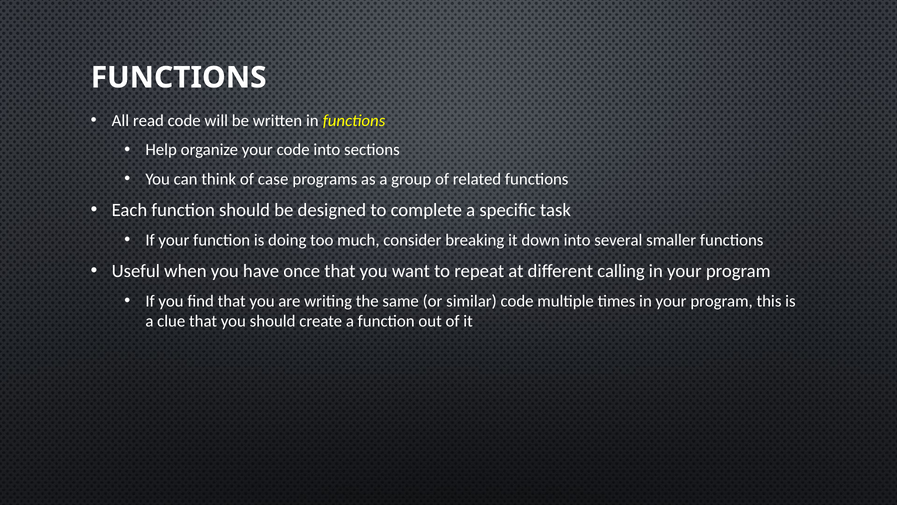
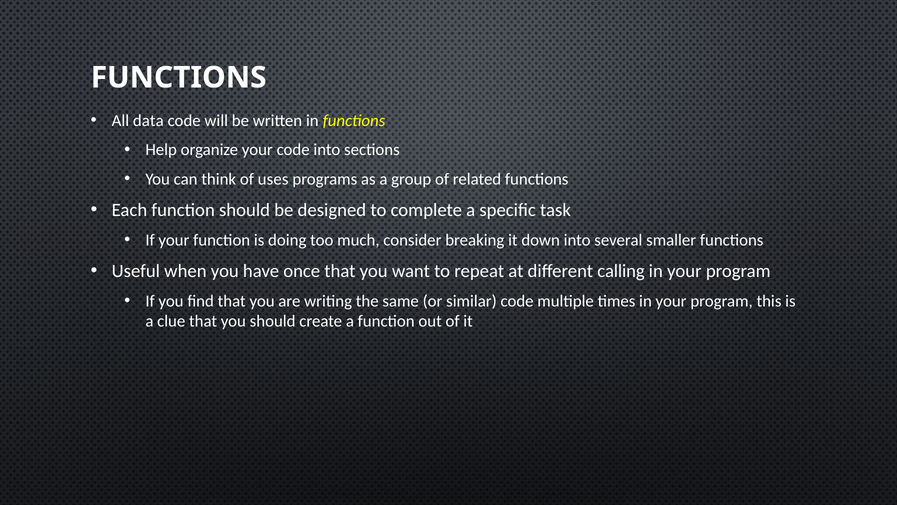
read: read -> data
case: case -> uses
